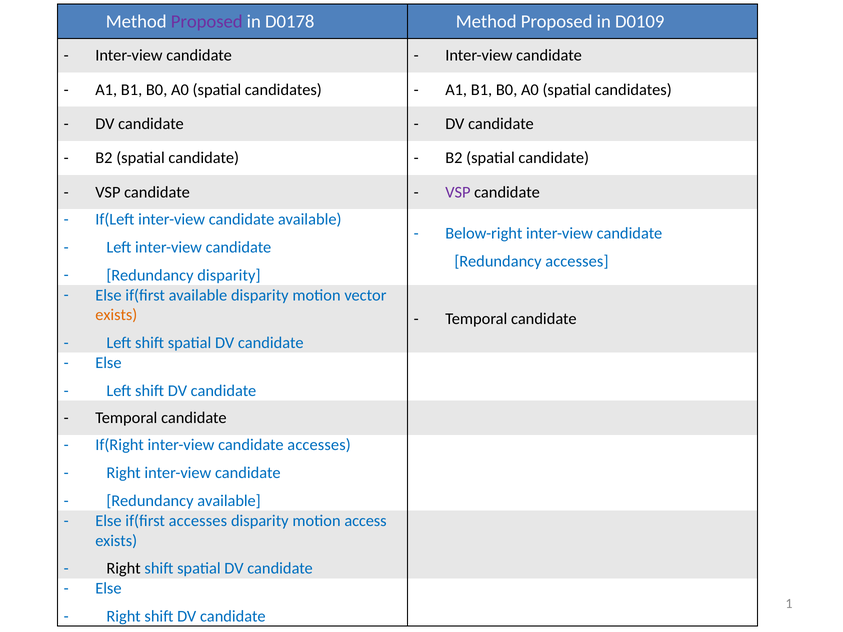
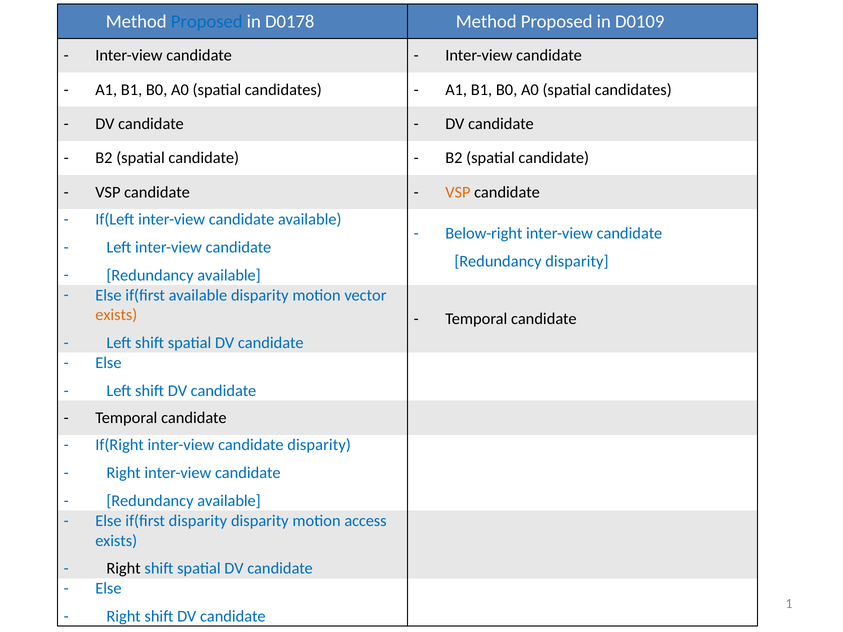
Proposed at (207, 21) colour: purple -> blue
VSP at (458, 192) colour: purple -> orange
Redundancy accesses: accesses -> disparity
disparity at (229, 275): disparity -> available
candidate accesses: accesses -> disparity
if(first accesses: accesses -> disparity
